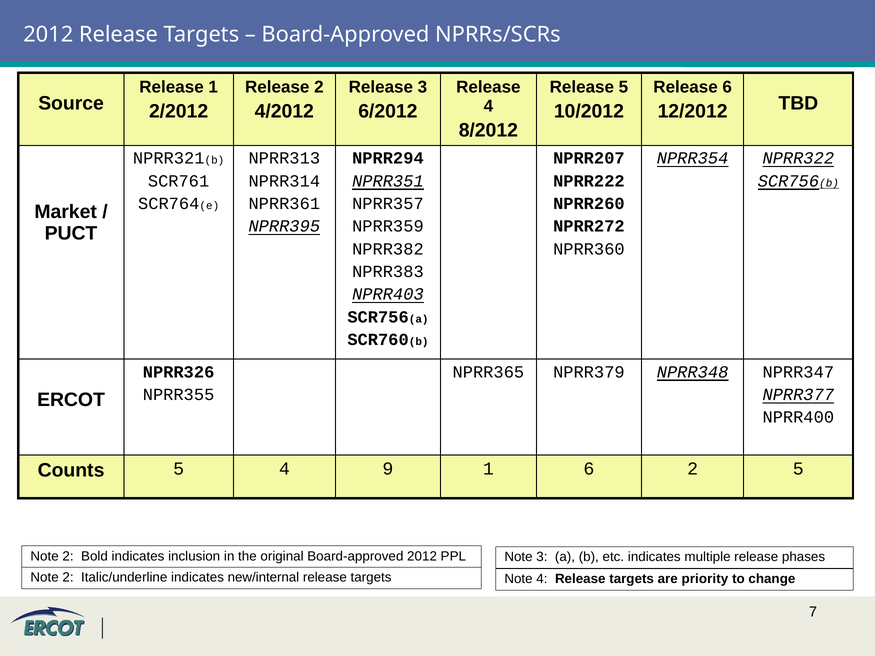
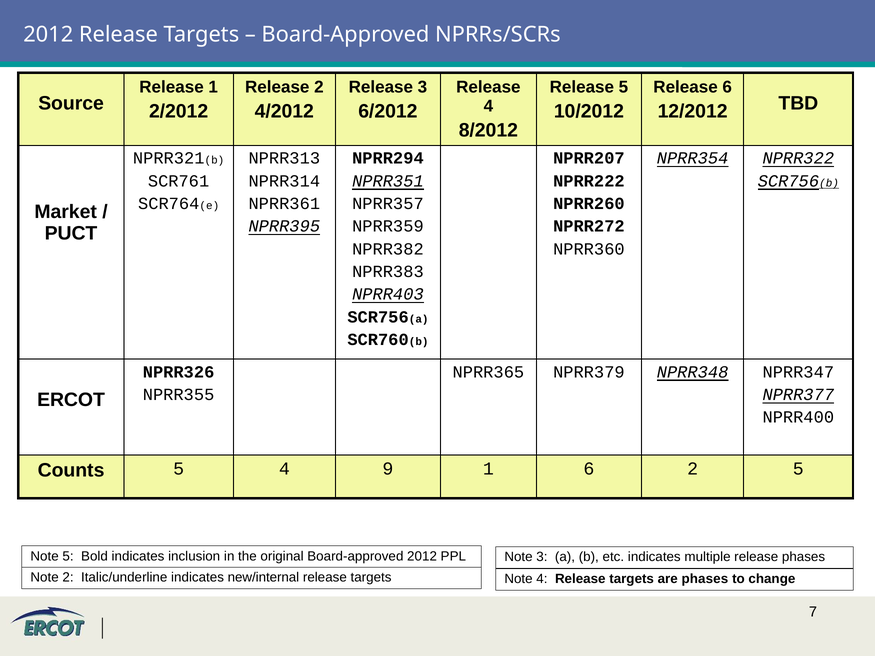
2 at (68, 556): 2 -> 5
are priority: priority -> phases
